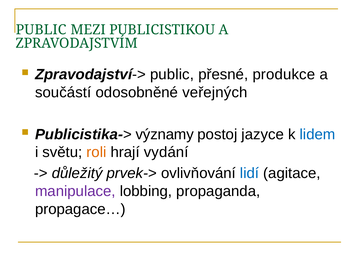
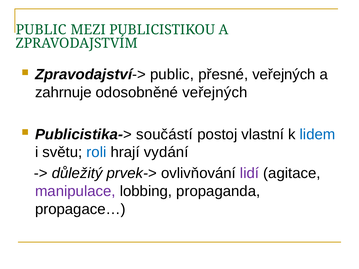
přesné produkce: produkce -> veřejných
součástí: součástí -> zahrnuje
významy: významy -> součástí
jazyce: jazyce -> vlastní
roli colour: orange -> blue
lidí colour: blue -> purple
